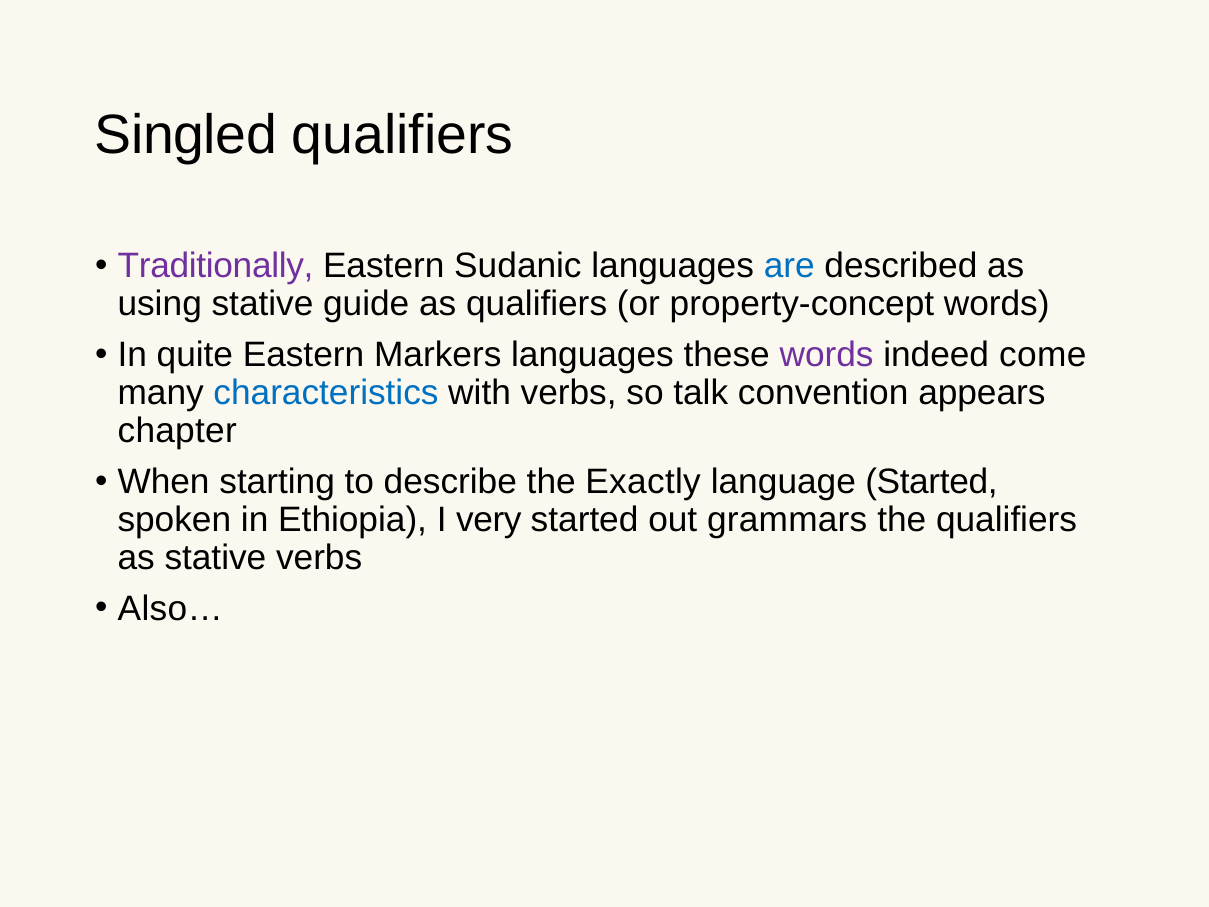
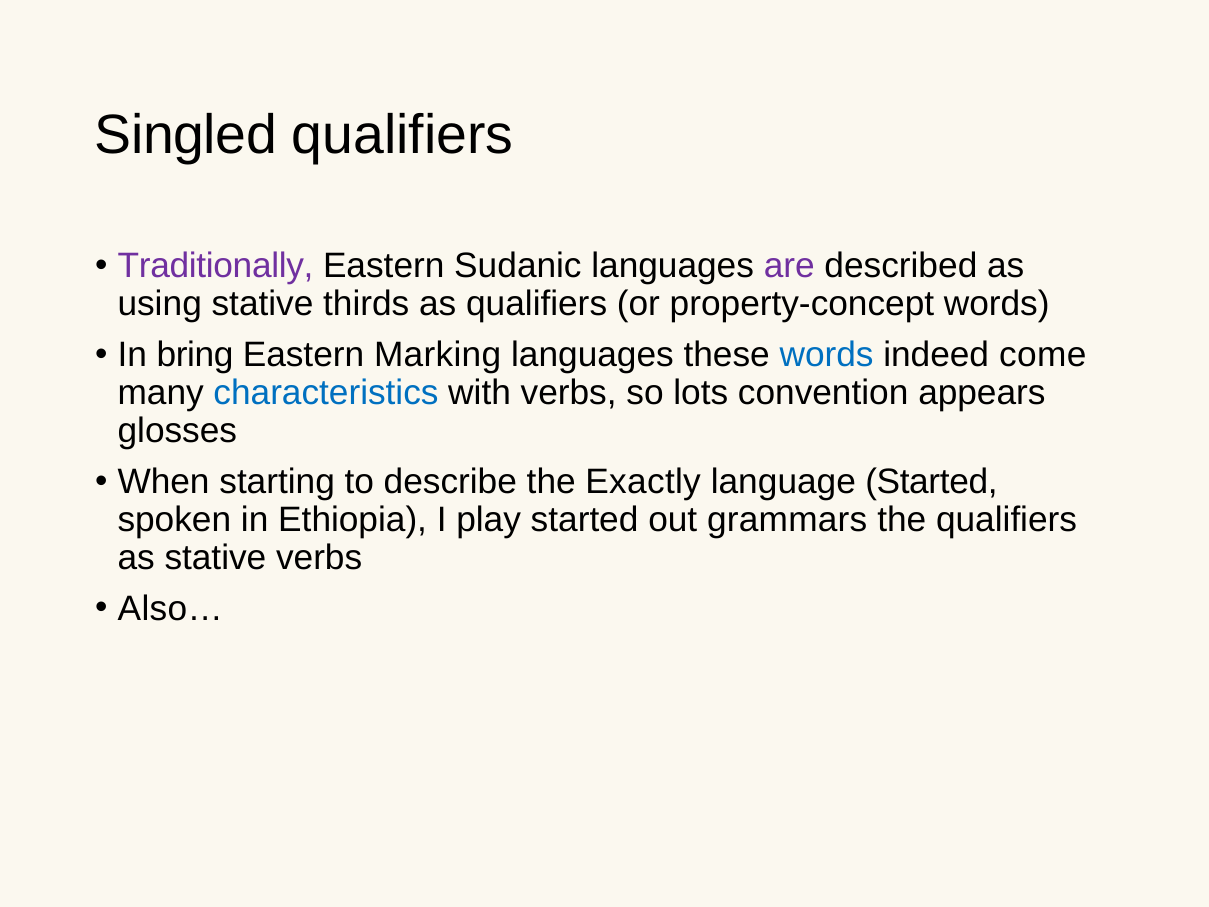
are colour: blue -> purple
guide: guide -> thirds
quite: quite -> bring
Markers: Markers -> Marking
words at (827, 355) colour: purple -> blue
talk: talk -> lots
chapter: chapter -> glosses
very: very -> play
